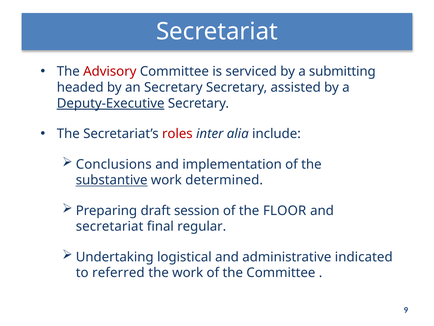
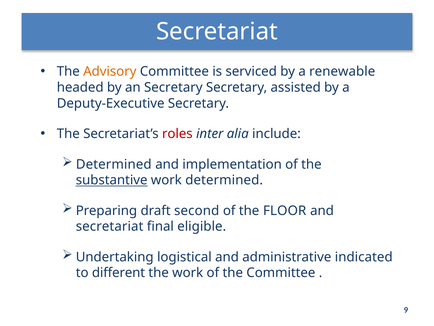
Advisory colour: red -> orange
submitting: submitting -> renewable
Deputy-Executive underline: present -> none
Conclusions at (114, 164): Conclusions -> Determined
session: session -> second
regular: regular -> eligible
referred: referred -> different
